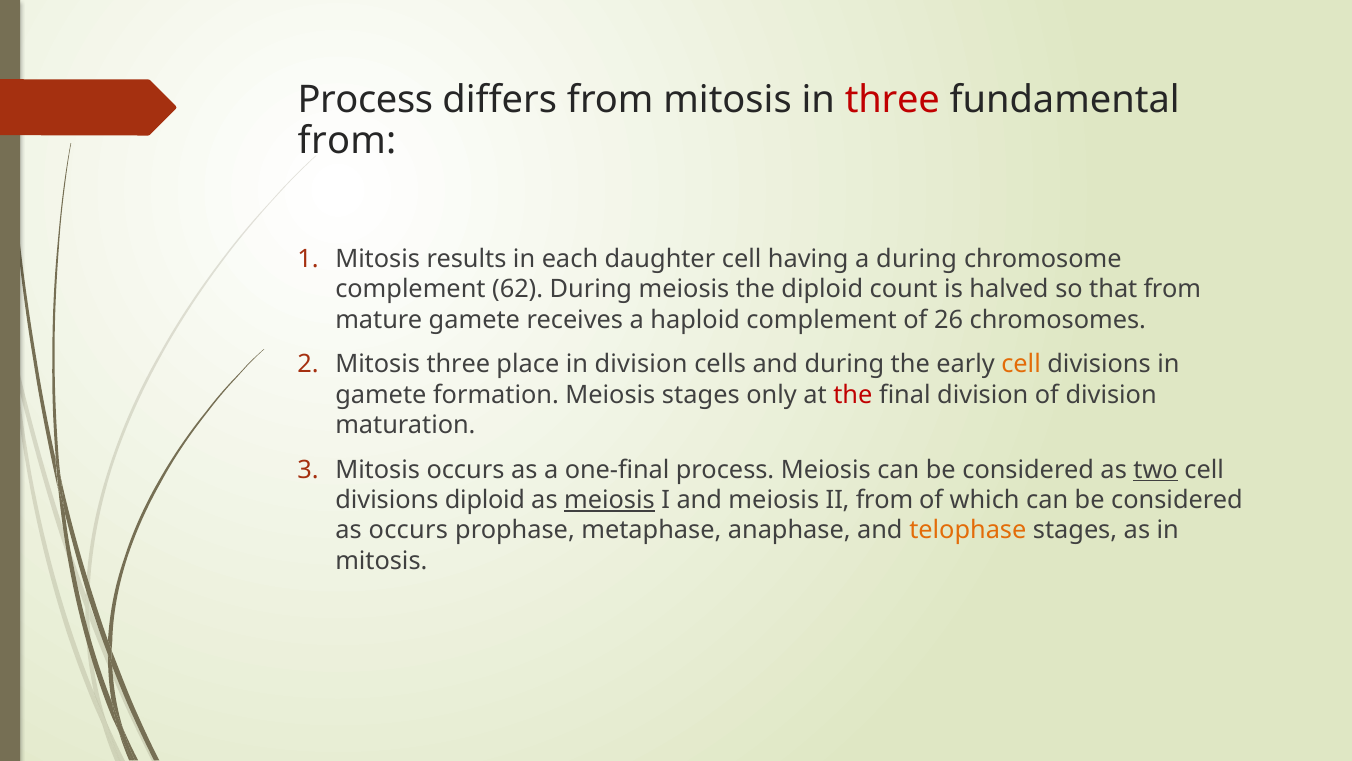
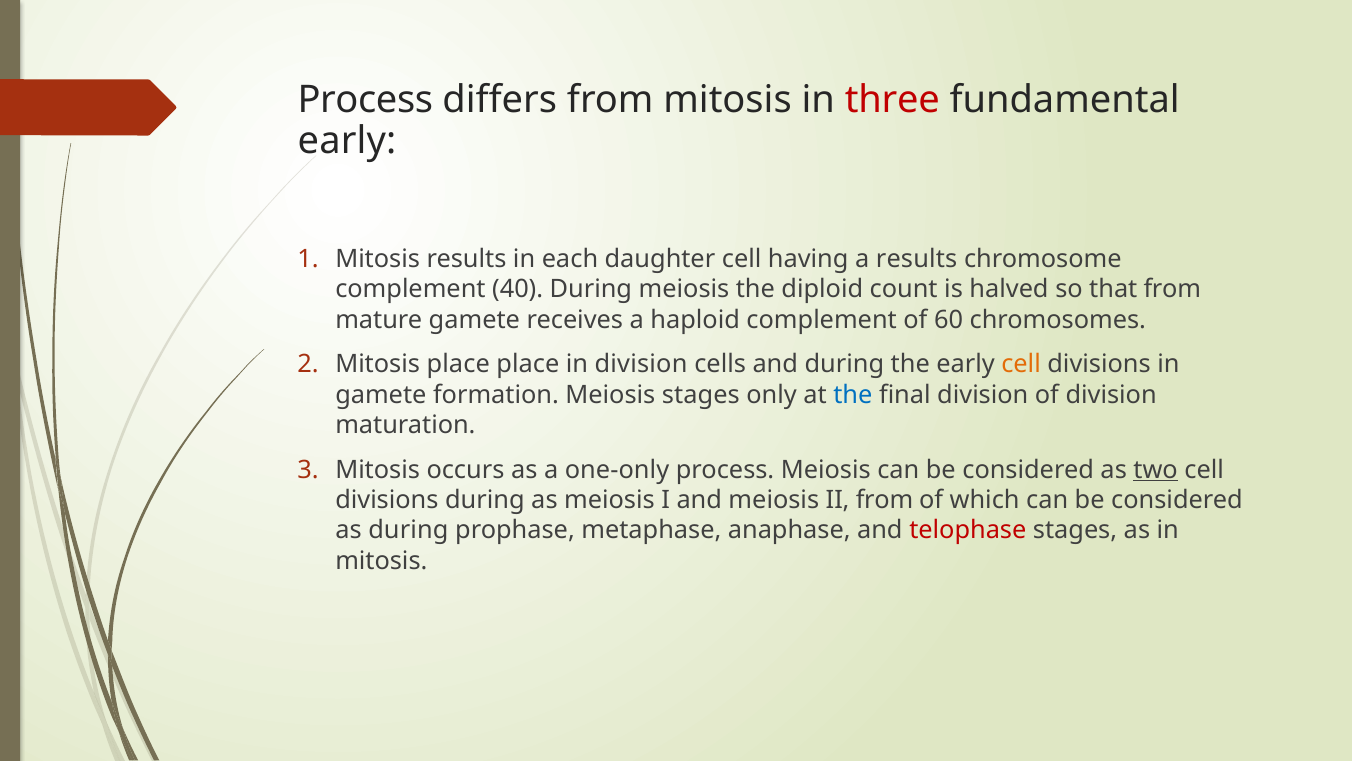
from at (347, 141): from -> early
a during: during -> results
62: 62 -> 40
26: 26 -> 60
Mitosis three: three -> place
the at (853, 394) colour: red -> blue
one-final: one-final -> one-only
divisions diploid: diploid -> during
meiosis at (609, 500) underline: present -> none
as occurs: occurs -> during
telophase colour: orange -> red
